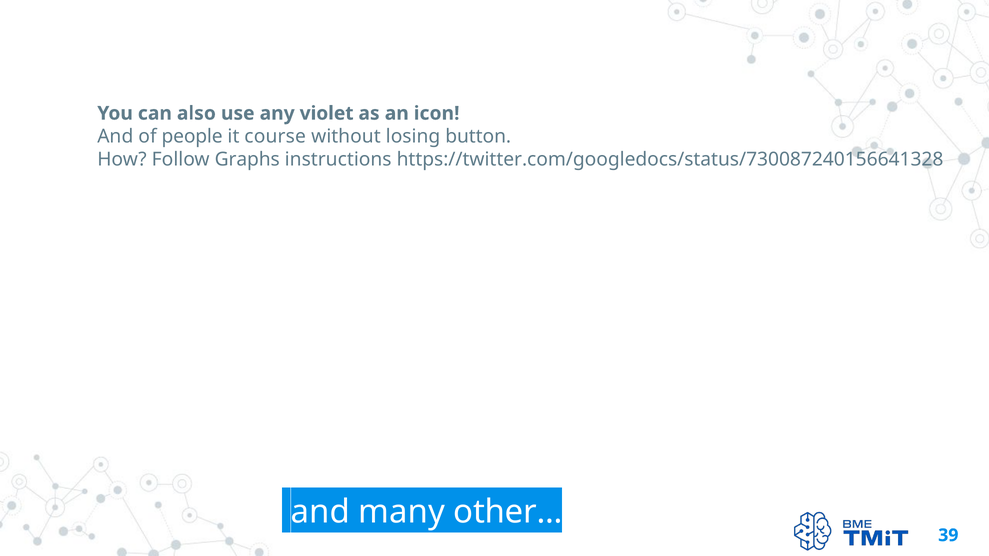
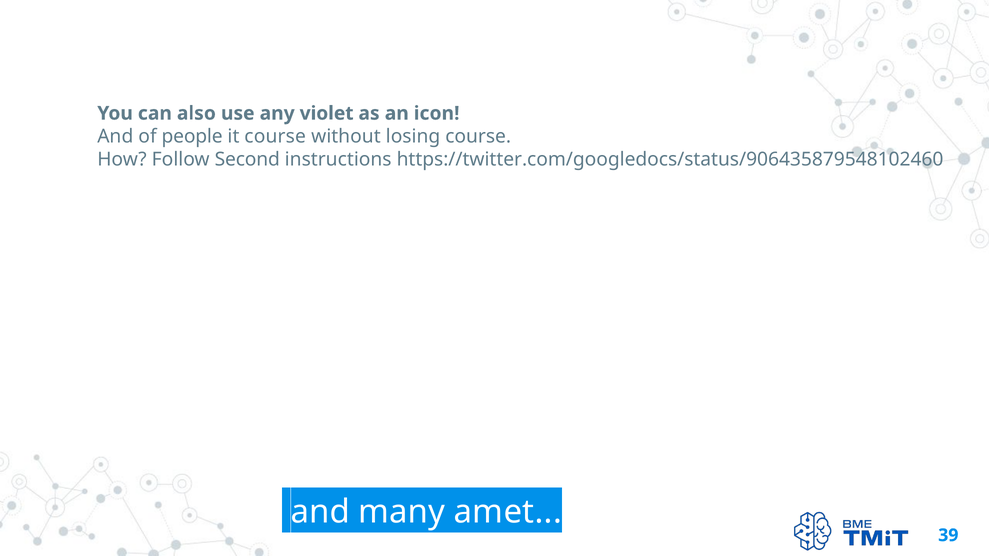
losing button: button -> course
Graphs: Graphs -> Second
https://twitter.com/googledocs/status/730087240156641328: https://twitter.com/googledocs/status/730087240156641328 -> https://twitter.com/googledocs/status/906435879548102460
other: other -> amet
